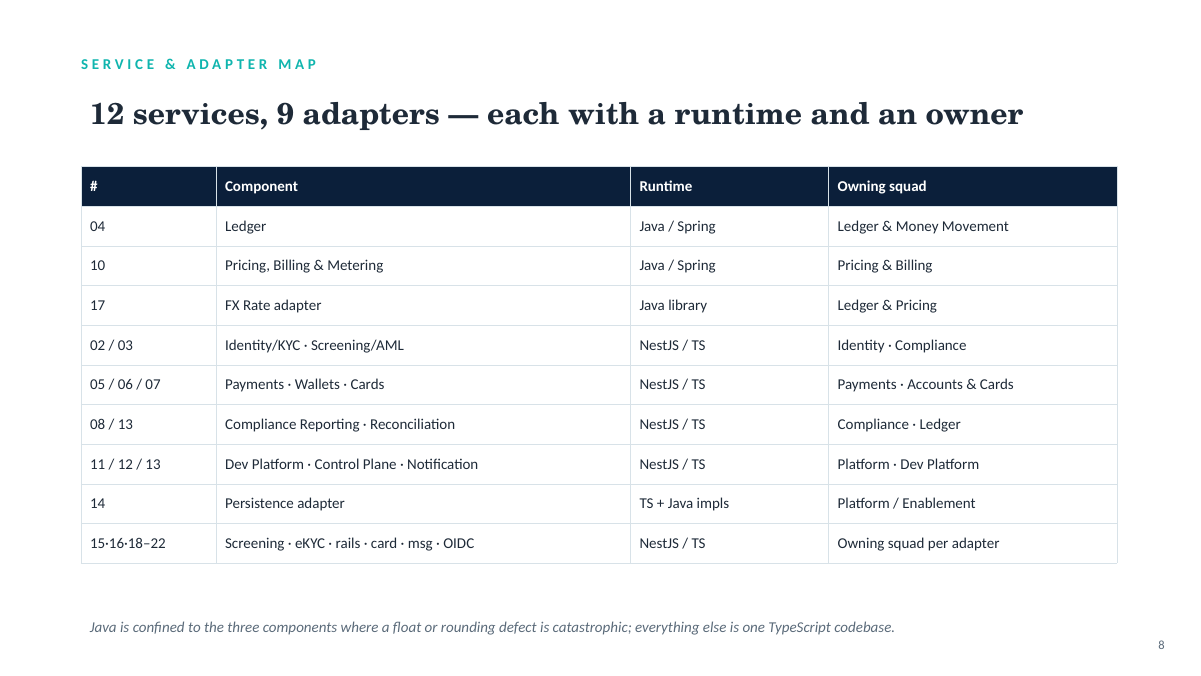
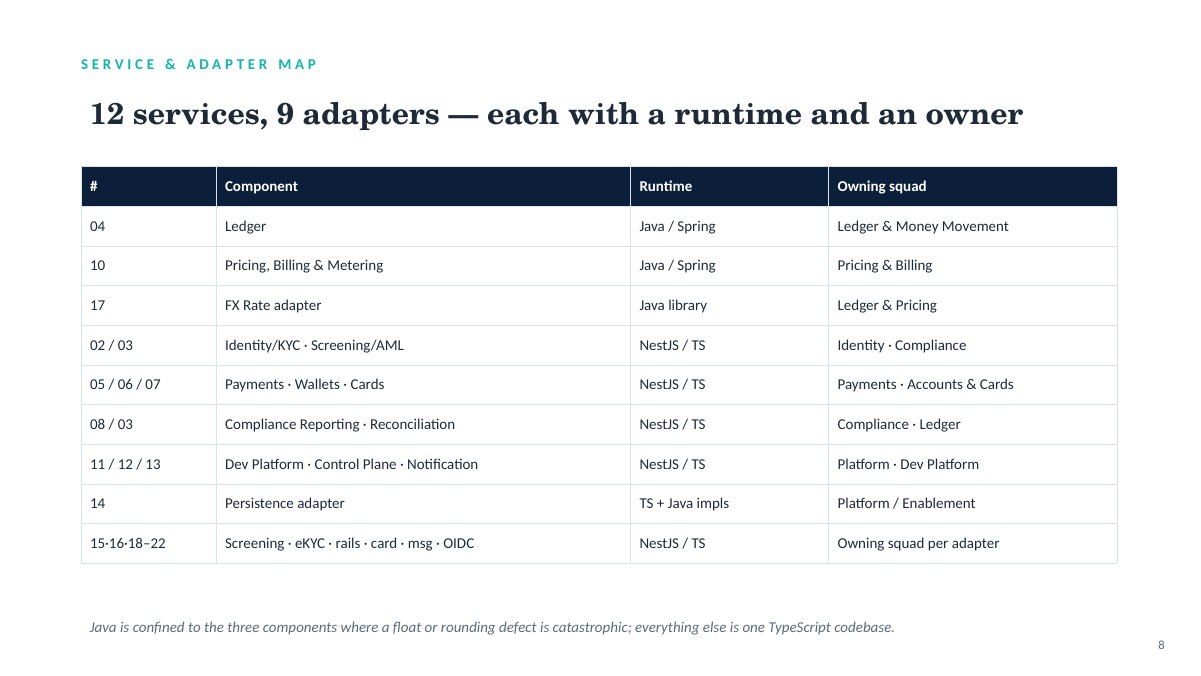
13 at (125, 424): 13 -> 03
